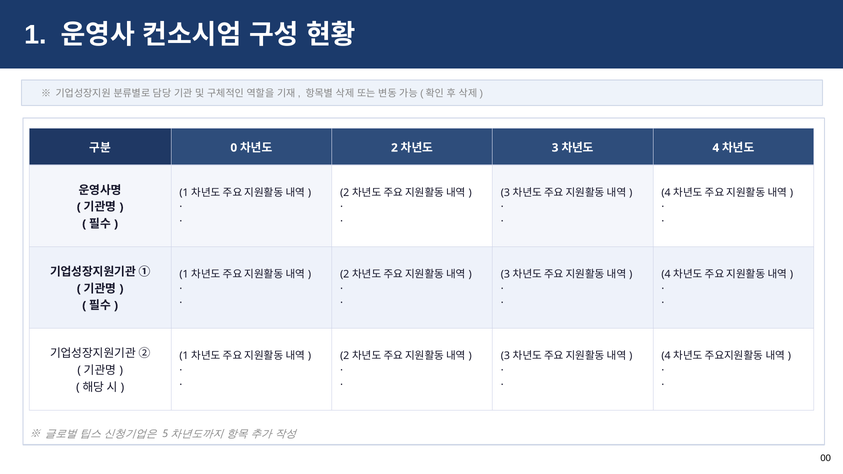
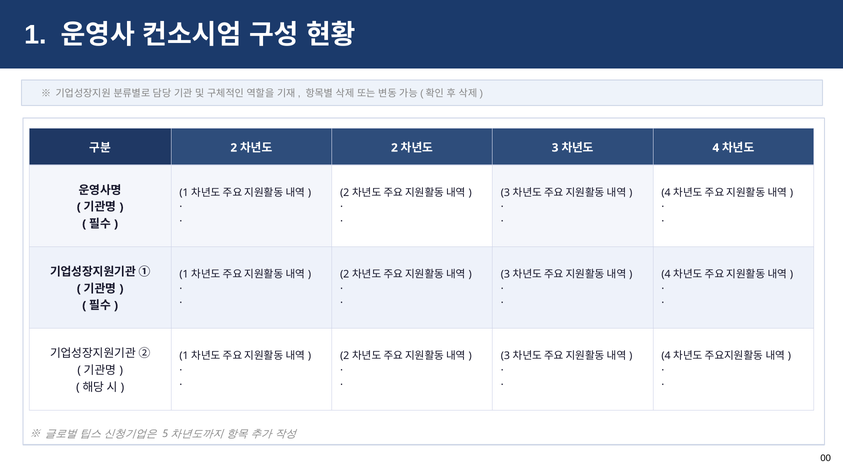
0 at (234, 148): 0 -> 2
